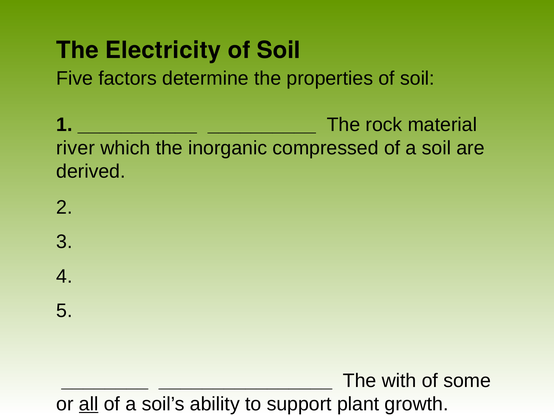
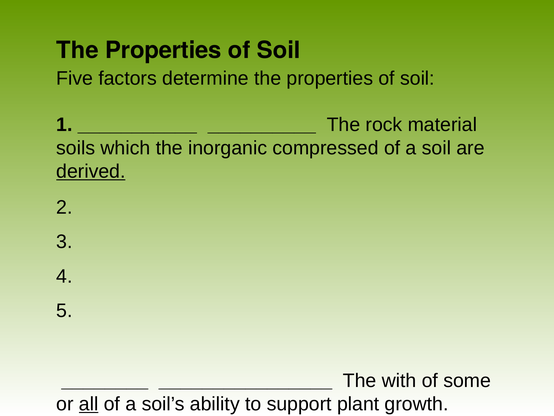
Electricity at (163, 50): Electricity -> Properties
river: river -> soils
derived underline: none -> present
